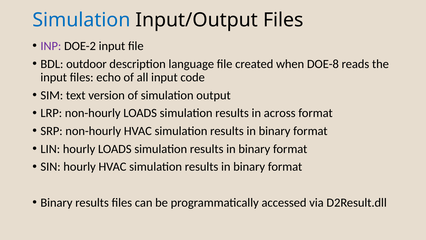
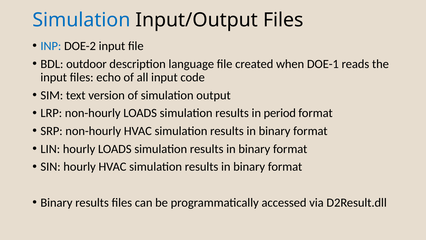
INP colour: purple -> blue
DOE-8: DOE-8 -> DOE-1
across: across -> period
